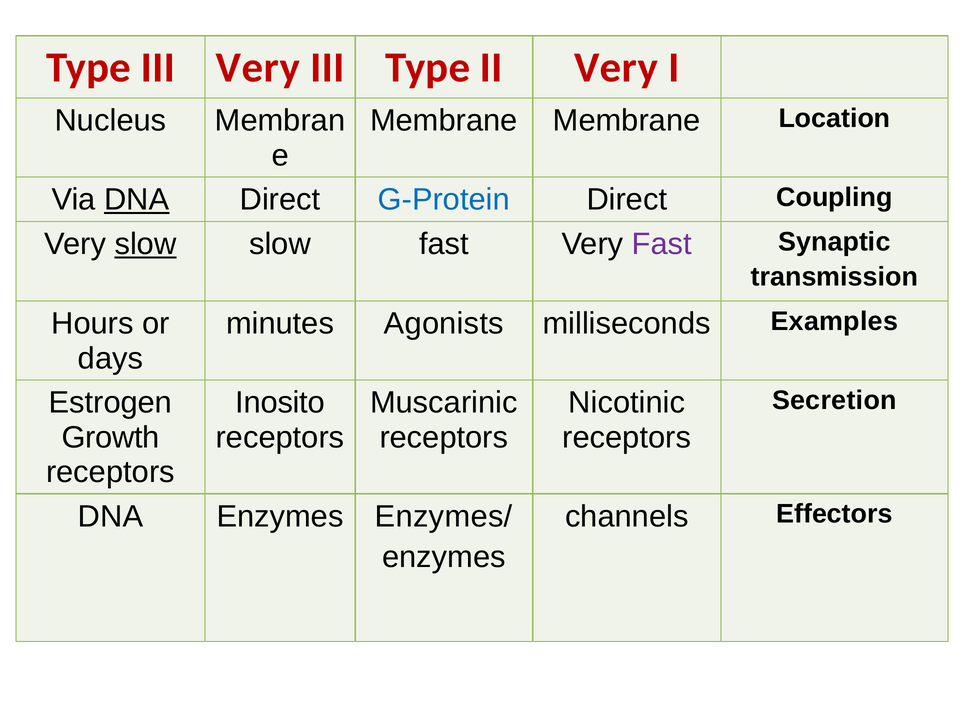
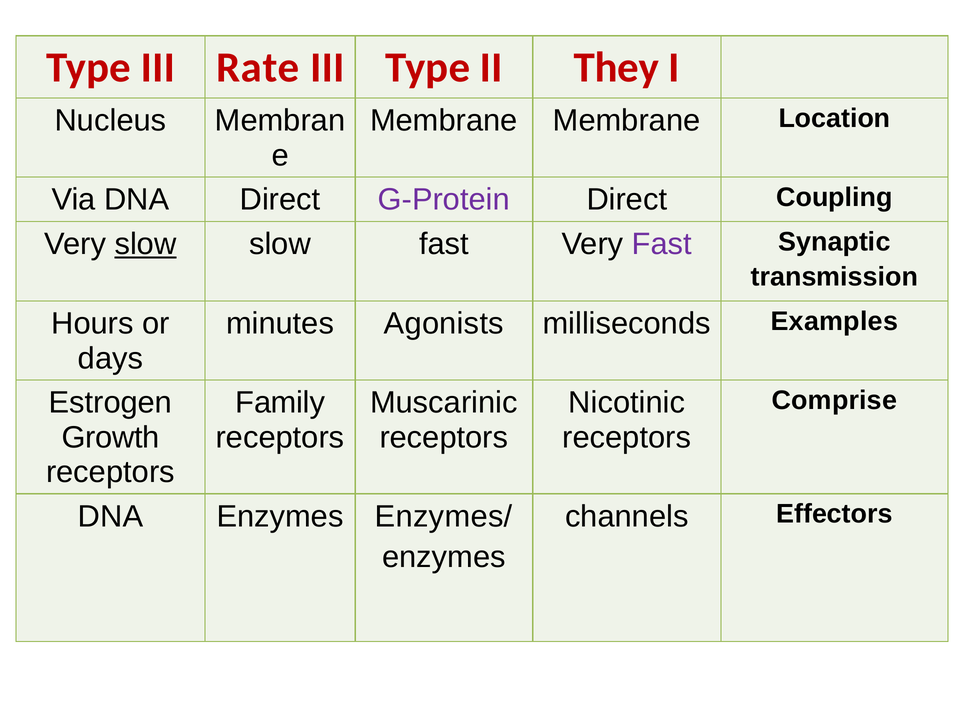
III Very: Very -> Rate
II Very: Very -> They
DNA at (137, 200) underline: present -> none
G-Protein colour: blue -> purple
Secretion: Secretion -> Comprise
Inosito: Inosito -> Family
